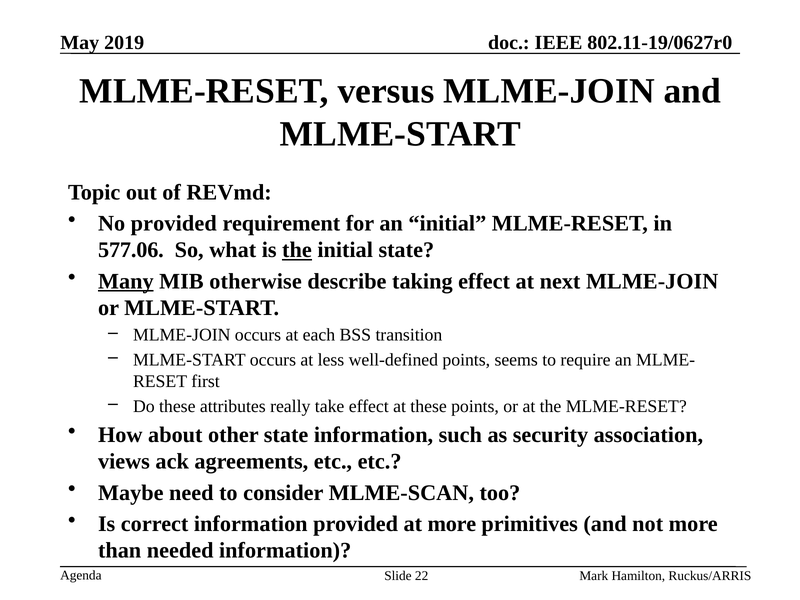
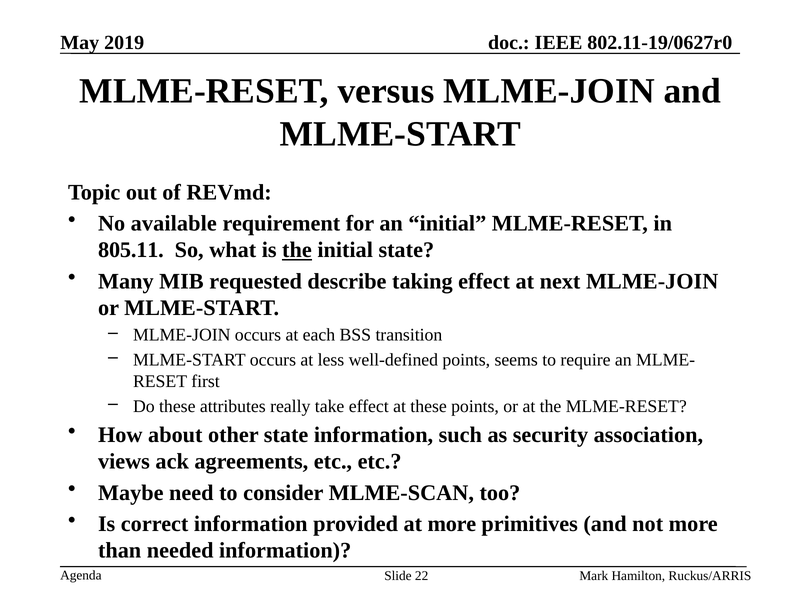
No provided: provided -> available
577.06: 577.06 -> 805.11
Many underline: present -> none
otherwise: otherwise -> requested
